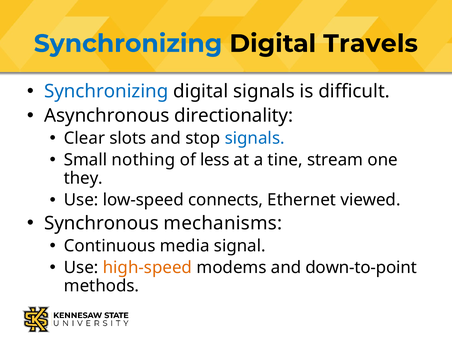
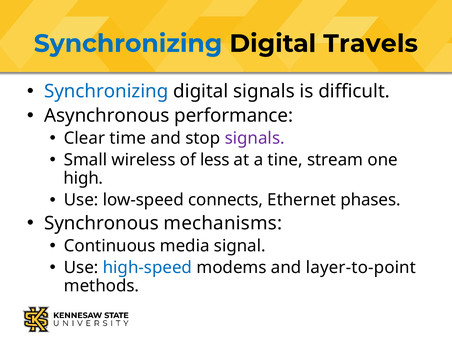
directionality: directionality -> performance
slots: slots -> time
signals at (255, 138) colour: blue -> purple
nothing: nothing -> wireless
they: they -> high
viewed: viewed -> phases
high-speed colour: orange -> blue
down-to-point: down-to-point -> layer-to-point
